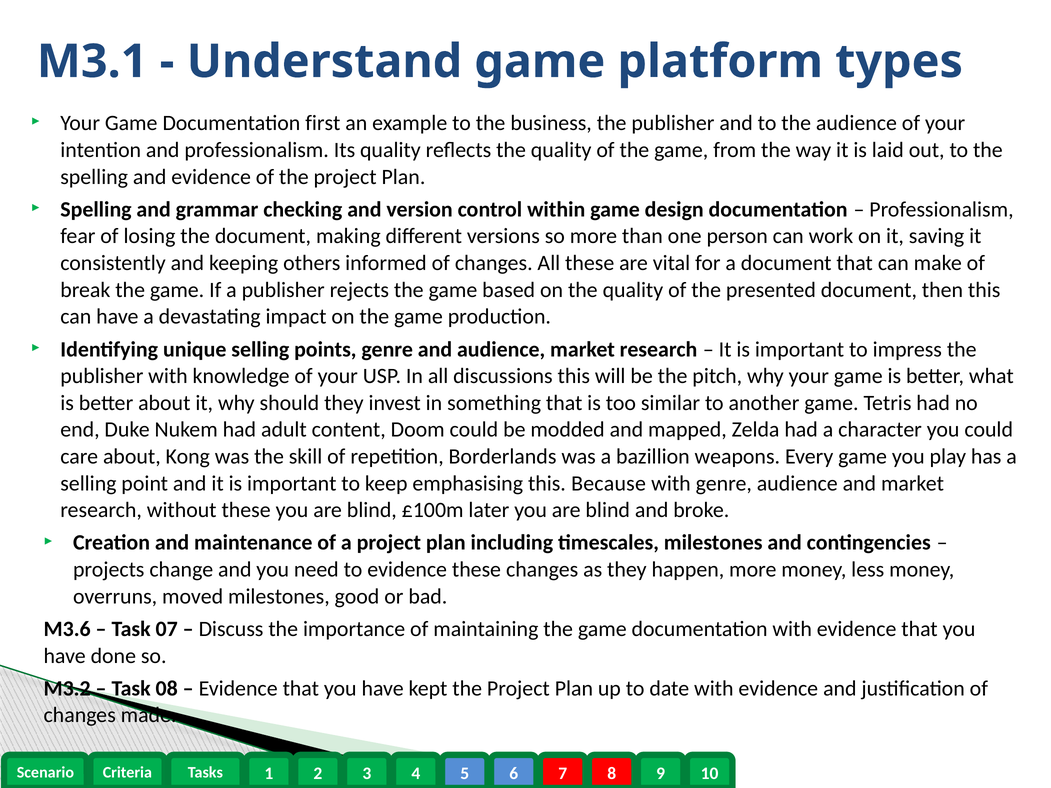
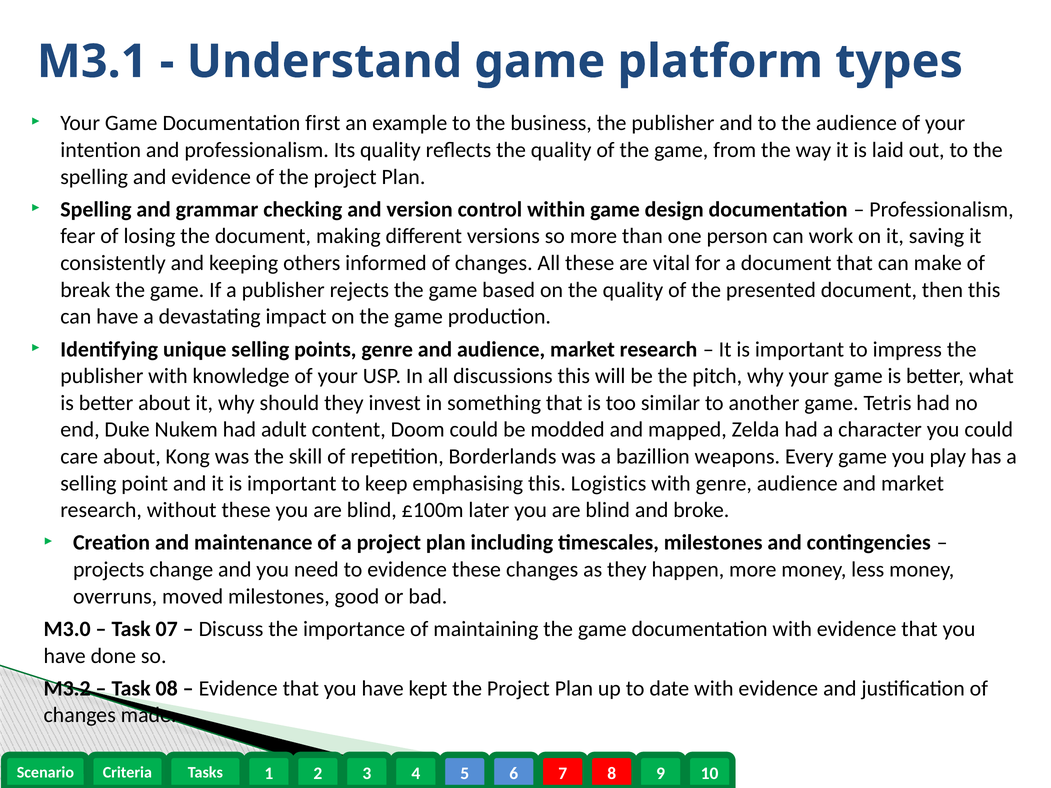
Because: Because -> Logistics
M3.6: M3.6 -> M3.0
